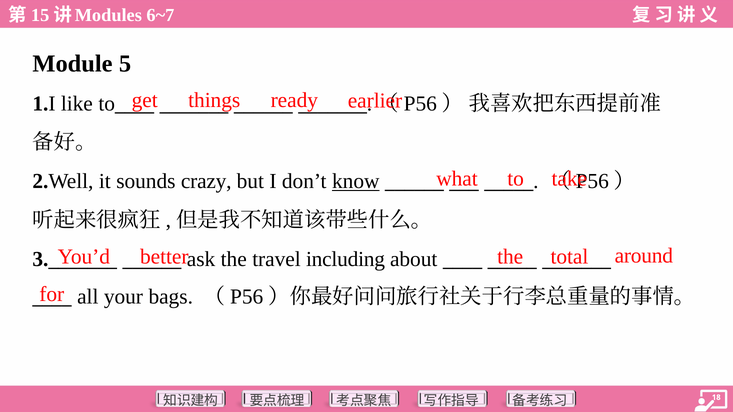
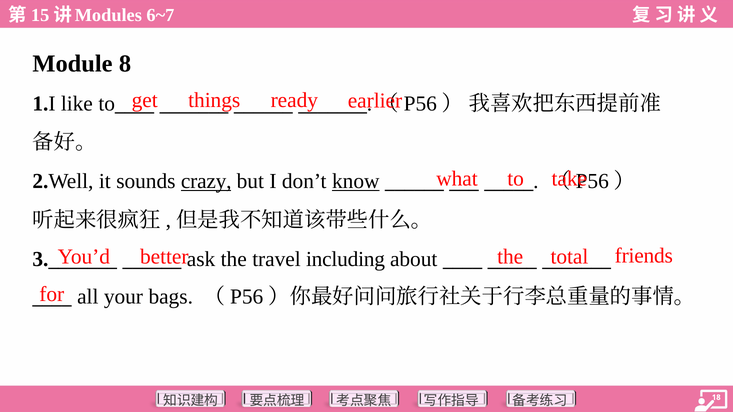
5: 5 -> 8
crazy underline: none -> present
around: around -> friends
